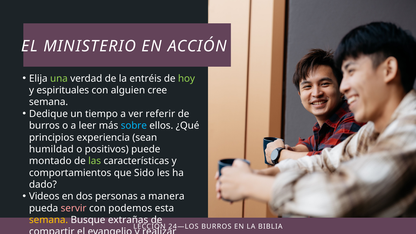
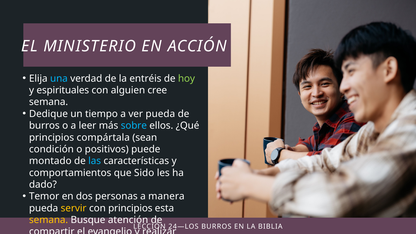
una colour: light green -> light blue
ver referir: referir -> pueda
experiencia: experiencia -> compártala
humildad: humildad -> condición
las colour: light green -> light blue
Videos: Videos -> Temor
servir colour: pink -> yellow
con podemos: podemos -> principios
extrañas: extrañas -> atención
